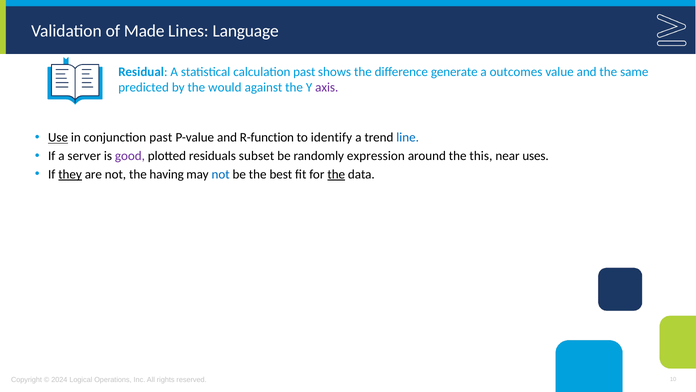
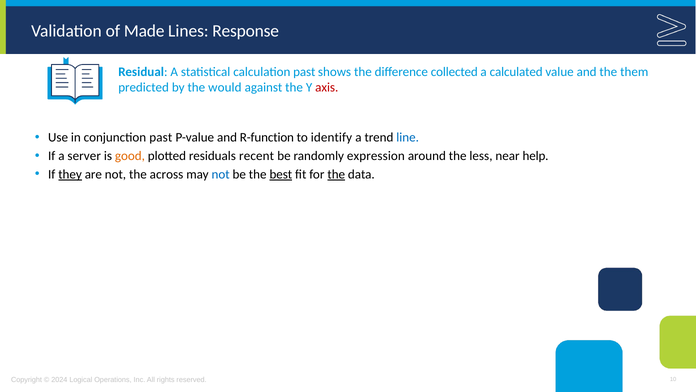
Language: Language -> Response
generate: generate -> collected
outcomes: outcomes -> calculated
same: same -> them
axis colour: purple -> red
Use underline: present -> none
good colour: purple -> orange
subset: subset -> recent
this: this -> less
uses: uses -> help
having: having -> across
best underline: none -> present
